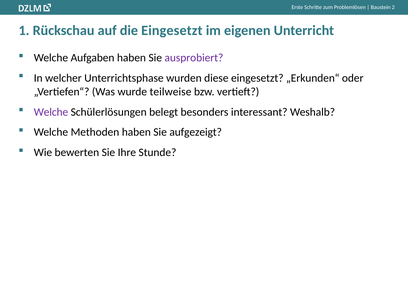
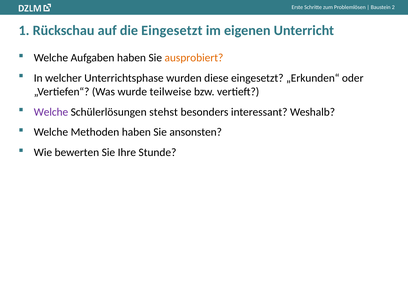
ausprobiert colour: purple -> orange
belegt: belegt -> stehst
aufgezeigt: aufgezeigt -> ansonsten
